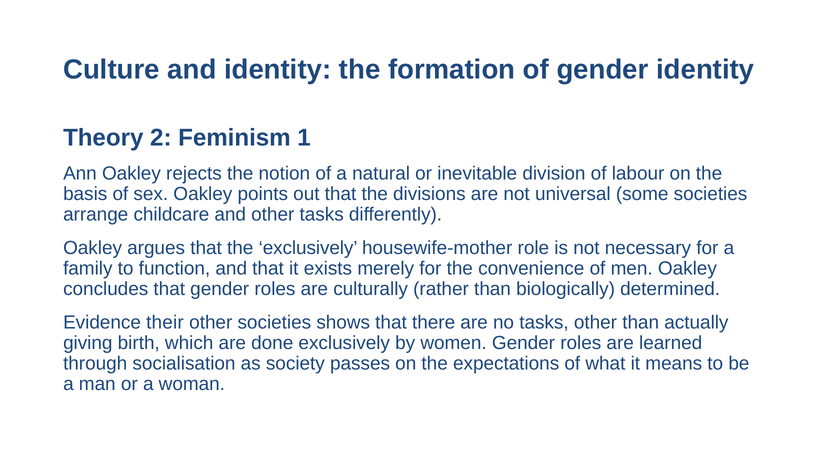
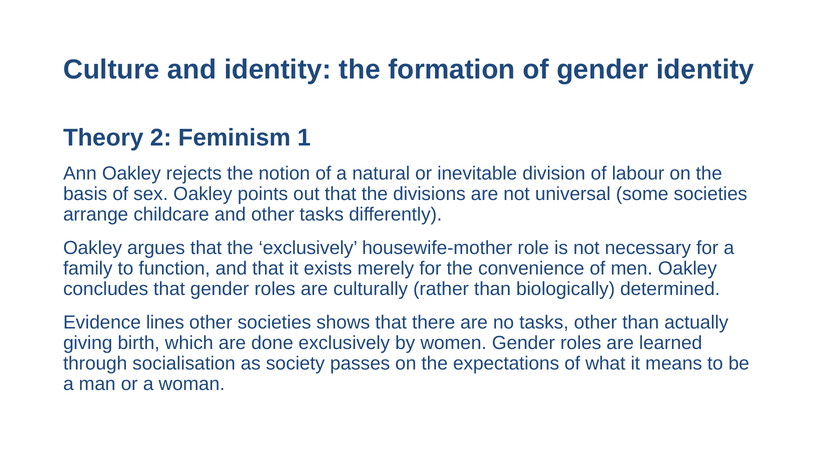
their: their -> lines
